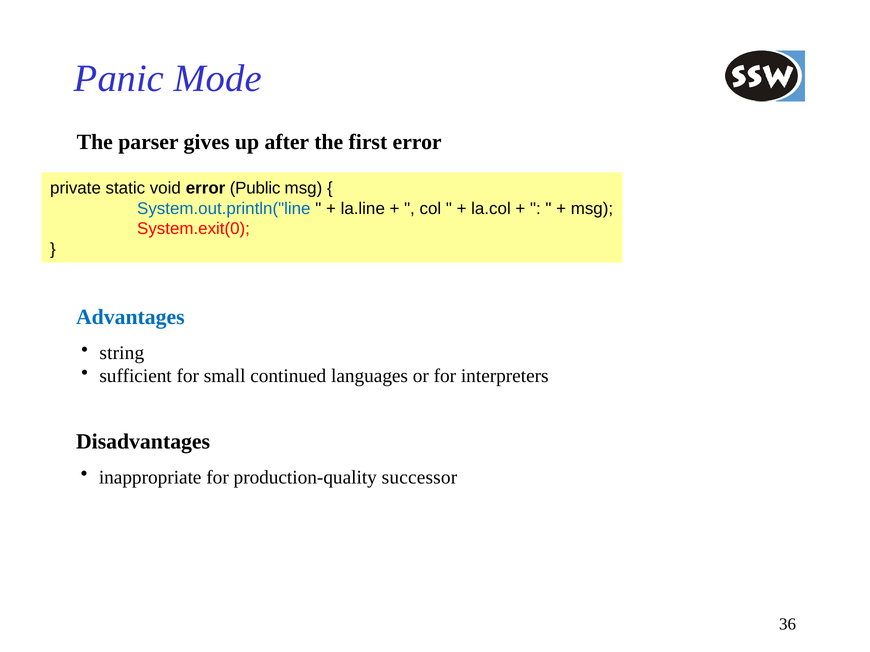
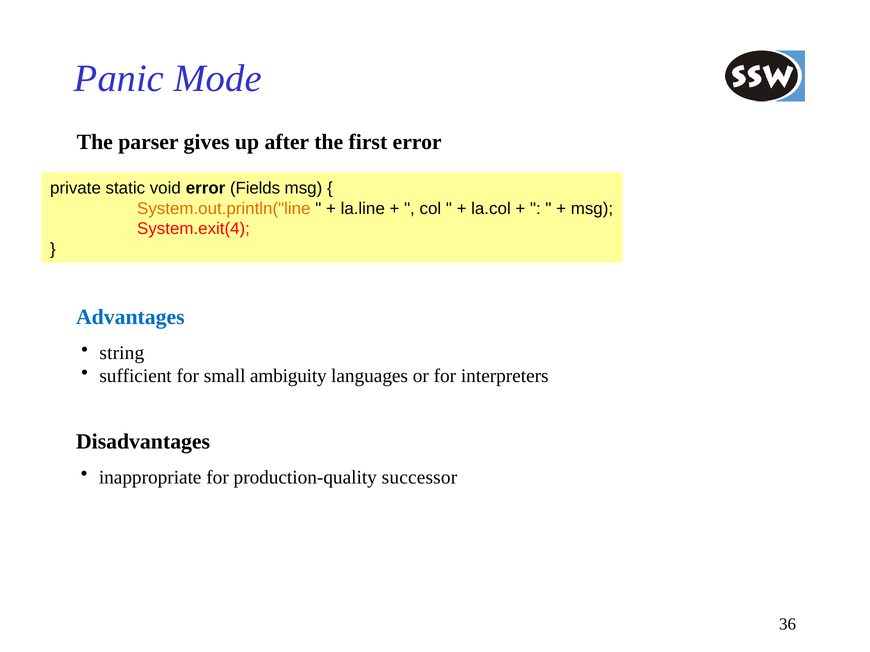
Public: Public -> Fields
System.out.println("line colour: blue -> orange
System.exit(0: System.exit(0 -> System.exit(4
continued: continued -> ambiguity
